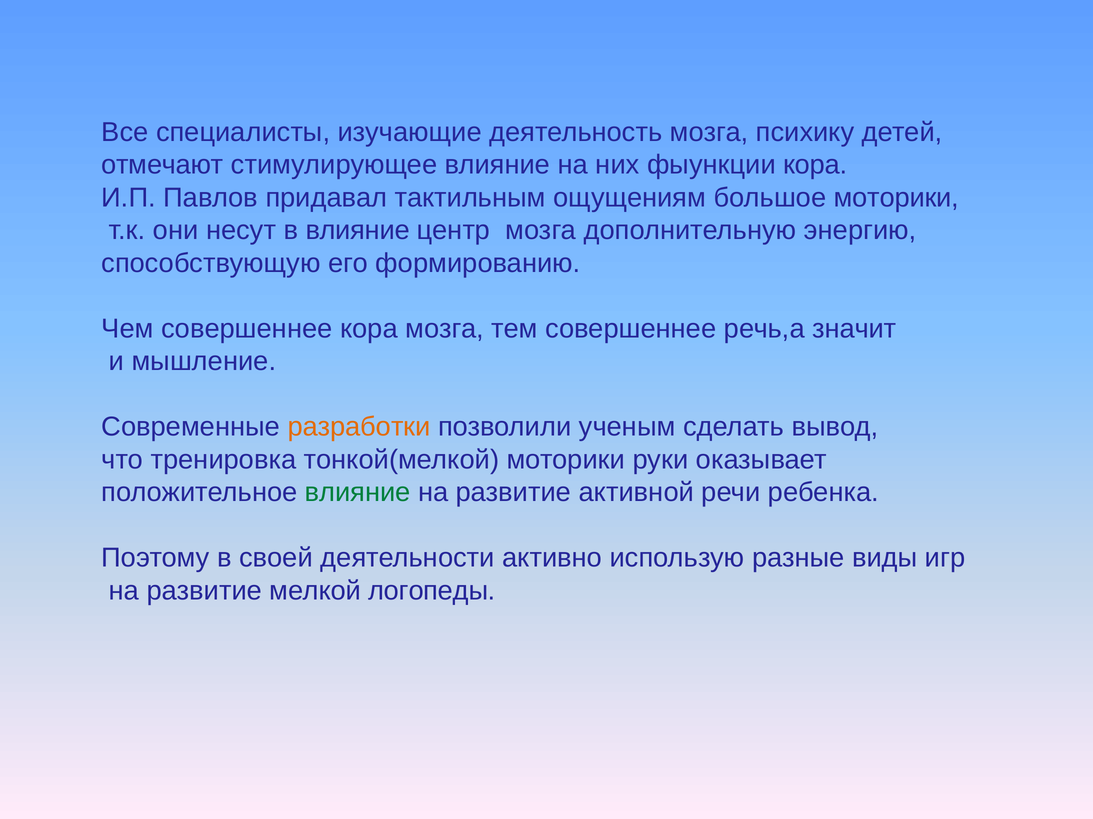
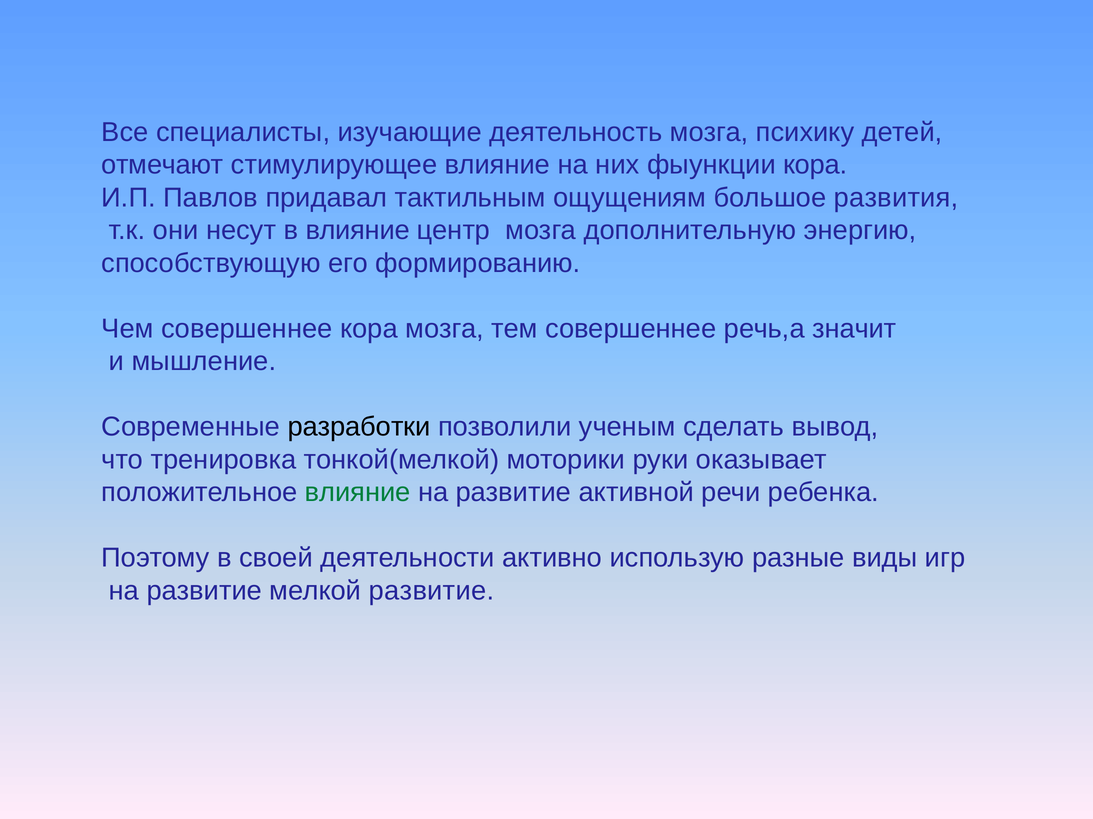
большое моторики: моторики -> развития
разработки colour: orange -> black
мелкой логопеды: логопеды -> развитие
